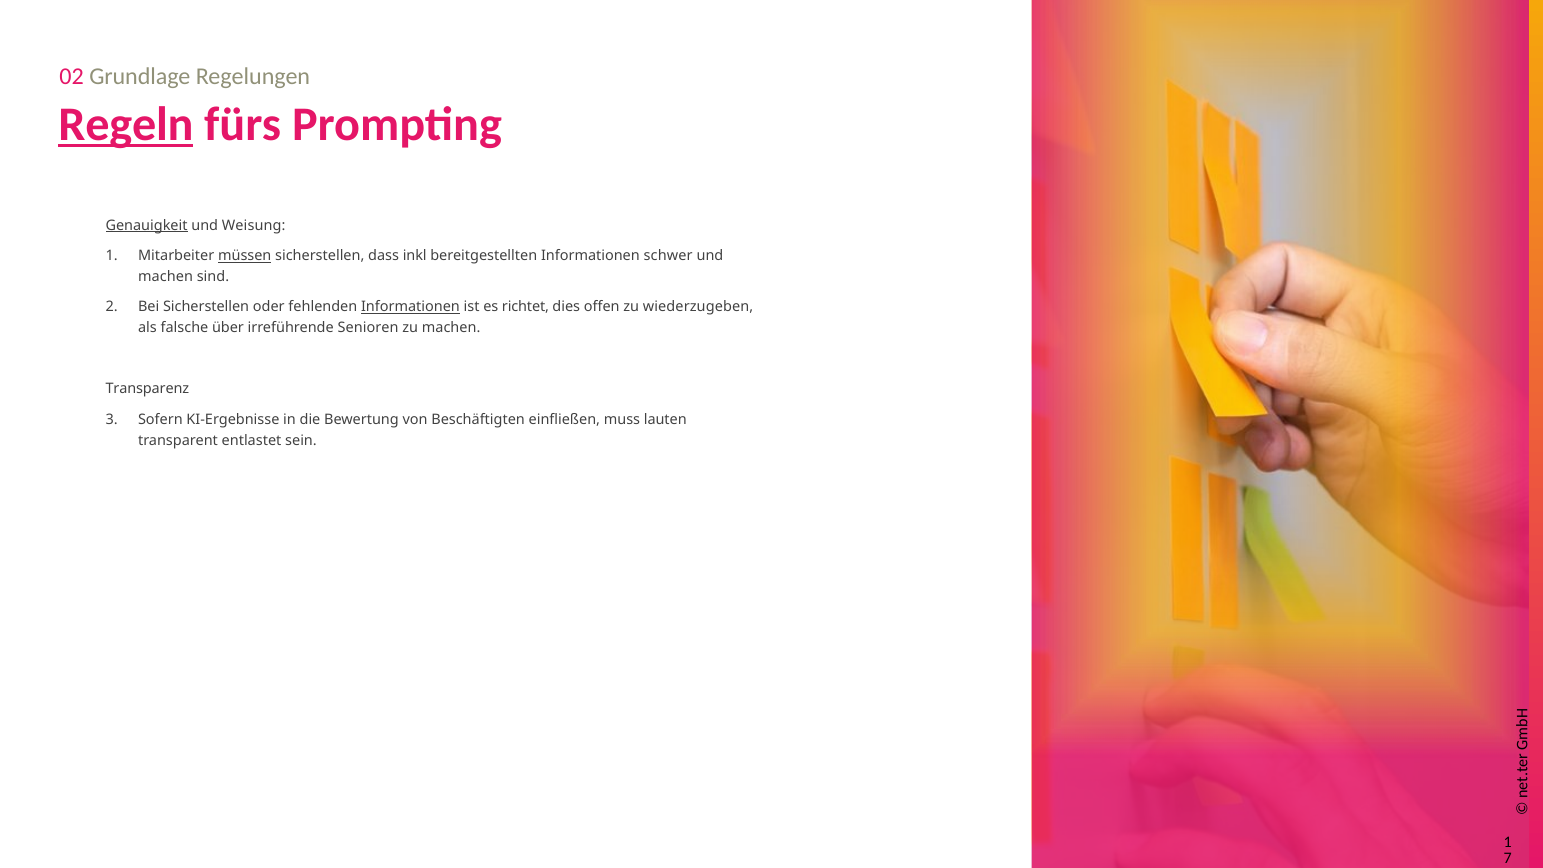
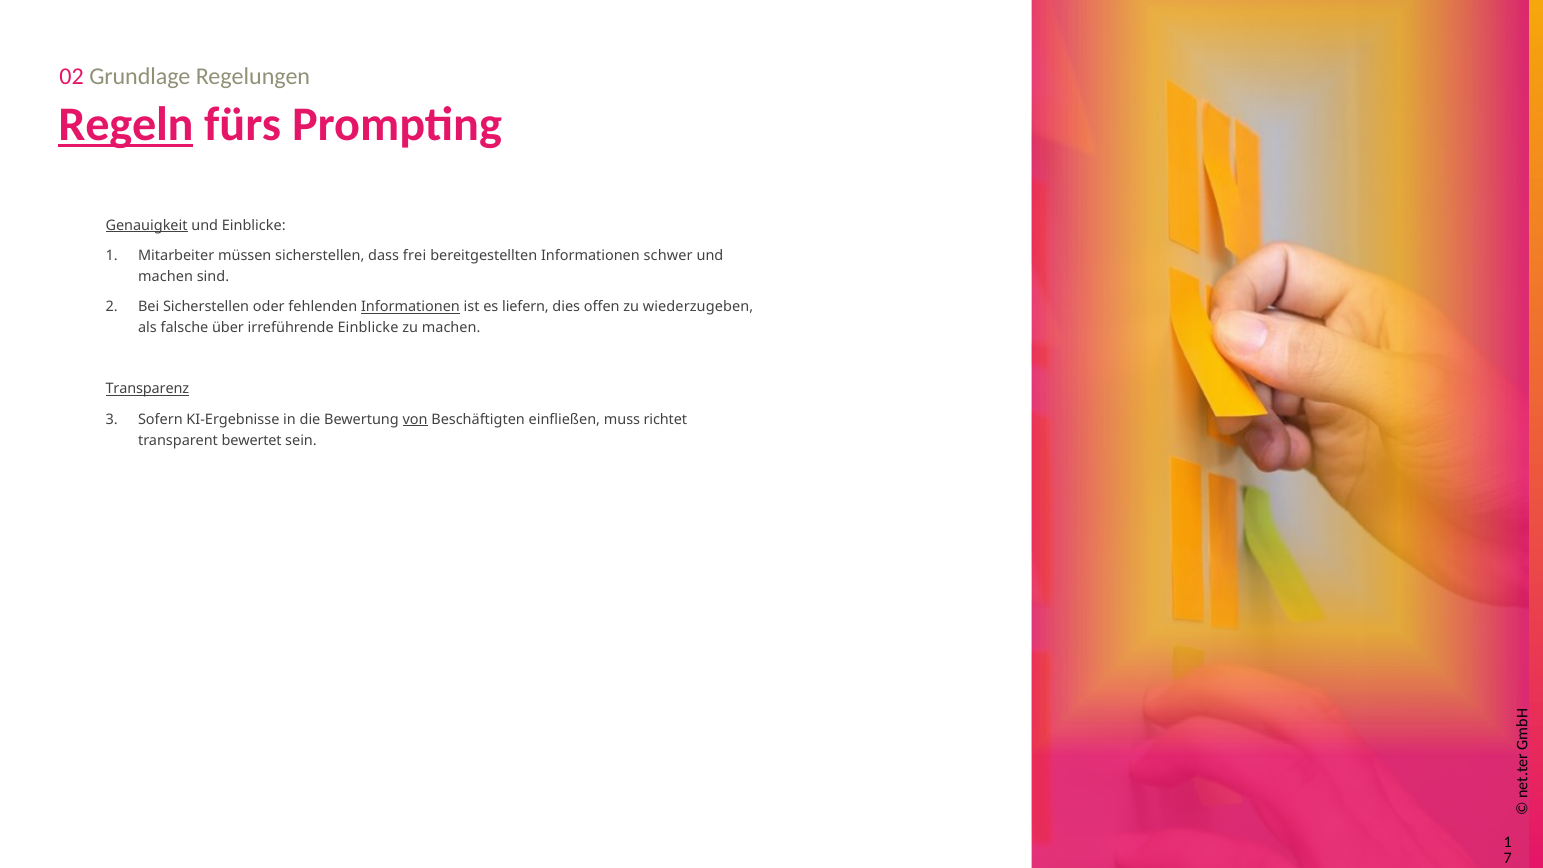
und Weisung: Weisung -> Einblicke
müssen underline: present -> none
inkl: inkl -> frei
richtet: richtet -> liefern
irreführende Senioren: Senioren -> Einblicke
Transparenz underline: none -> present
von underline: none -> present
lauten: lauten -> richtet
entlastet: entlastet -> bewertet
